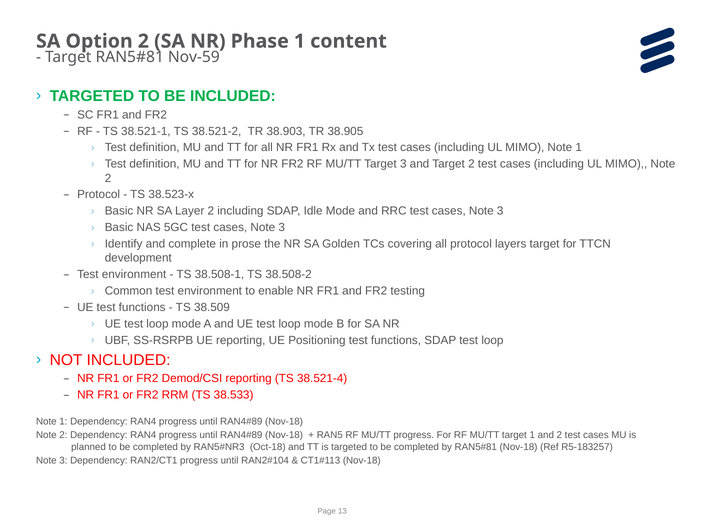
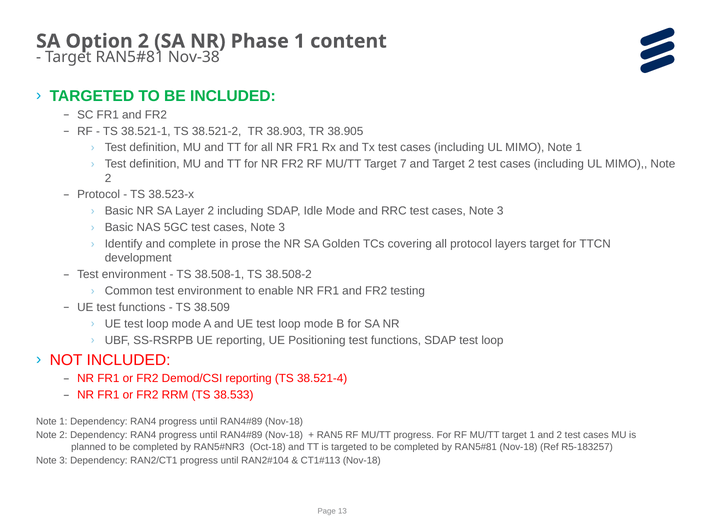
Nov-59: Nov-59 -> Nov-38
Target 3: 3 -> 7
